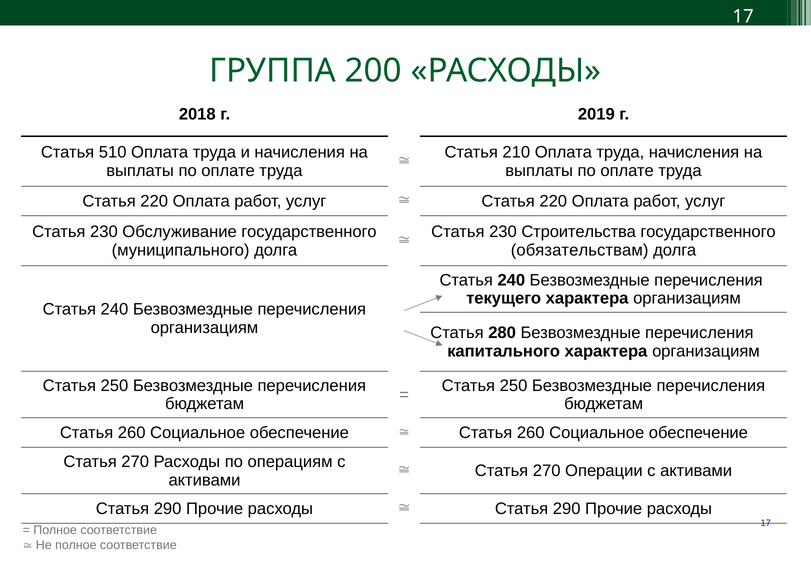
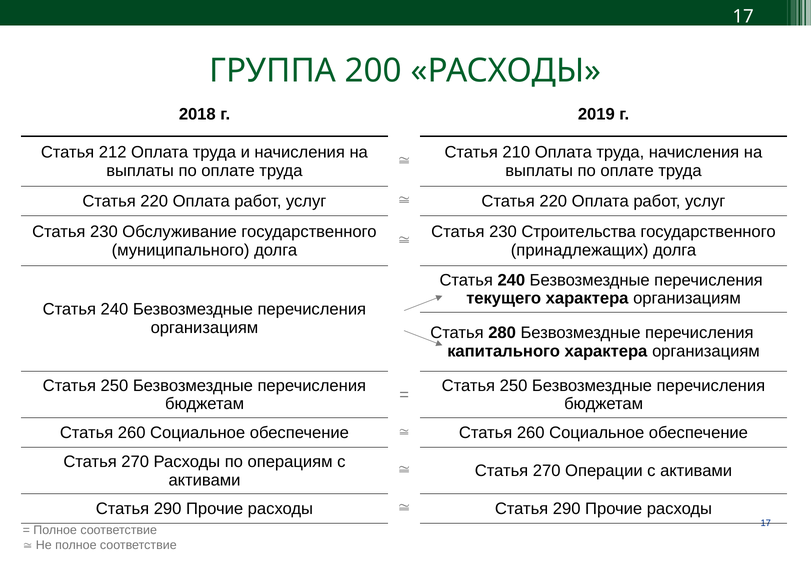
510: 510 -> 212
обязательствам: обязательствам -> принадлежащих
